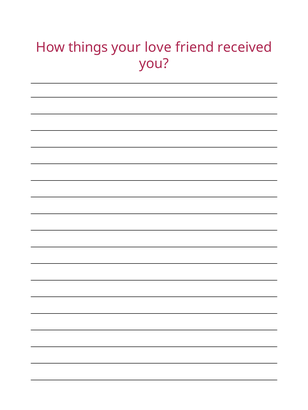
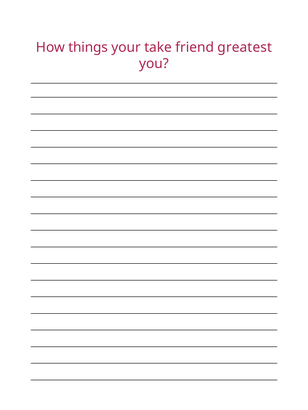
love: love -> take
received: received -> greatest
